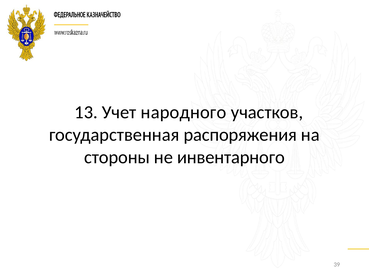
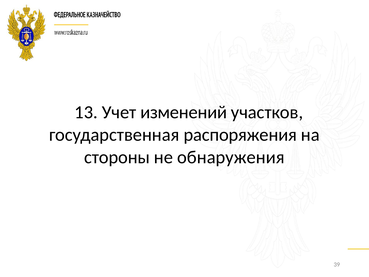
народного: народного -> изменений
инвентарного: инвентарного -> обнаружения
